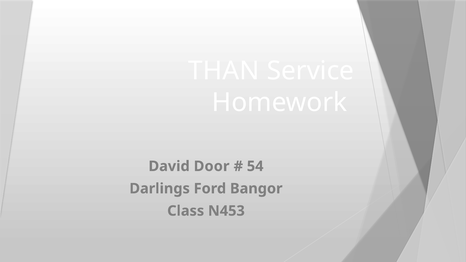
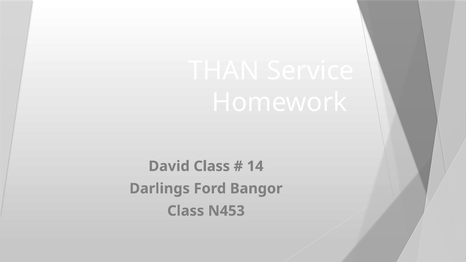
David Door: Door -> Class
54: 54 -> 14
